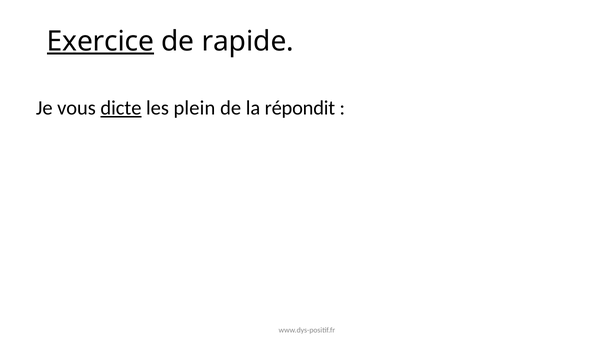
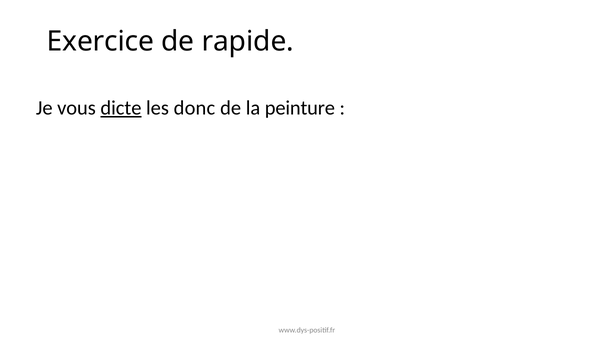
Exercice underline: present -> none
plein: plein -> donc
répondit: répondit -> peinture
